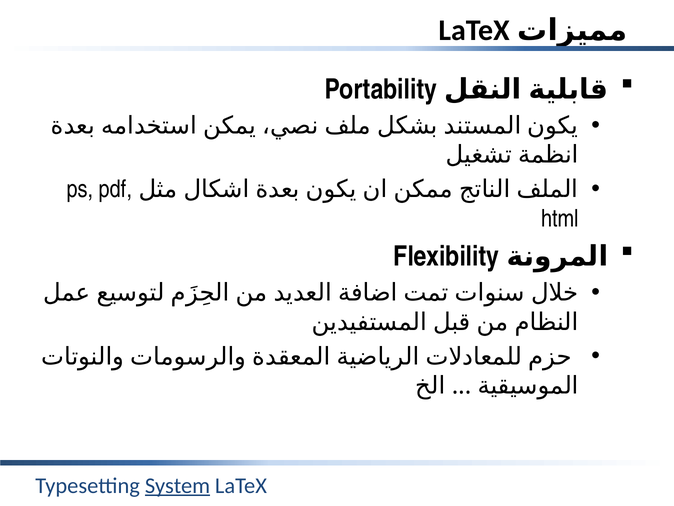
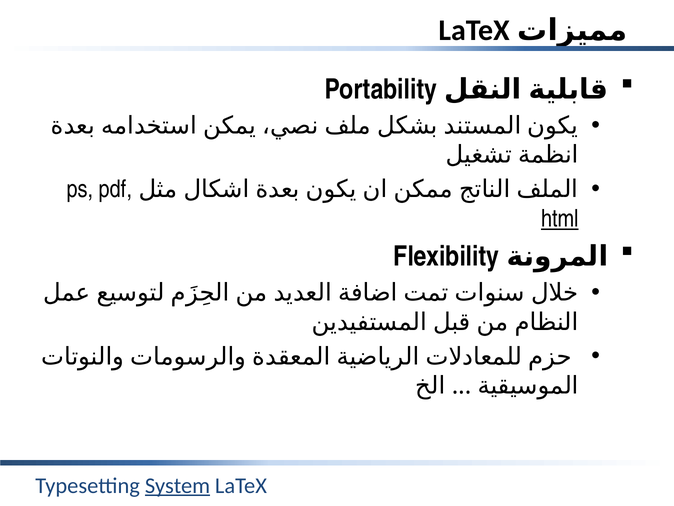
html underline: none -> present
